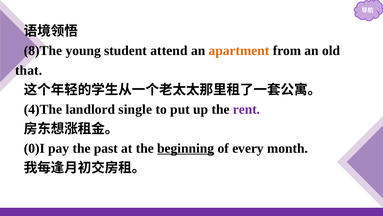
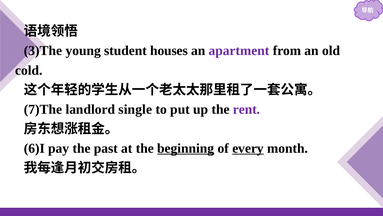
8)The: 8)The -> 3)The
attend: attend -> houses
apartment colour: orange -> purple
that: that -> cold
4)The: 4)The -> 7)The
0)I: 0)I -> 6)I
every underline: none -> present
